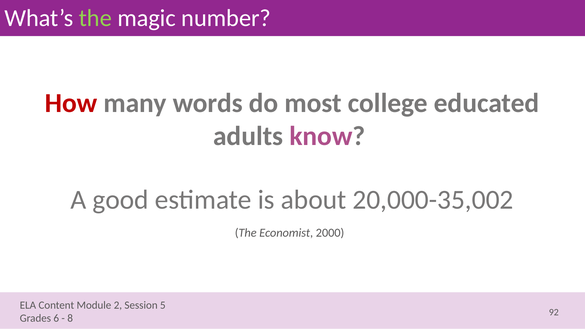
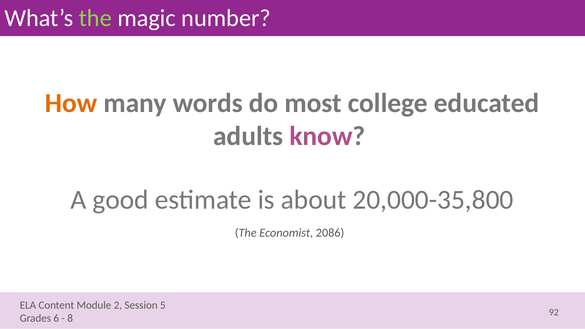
How colour: red -> orange
20,000-35,002: 20,000-35,002 -> 20,000-35,800
2000: 2000 -> 2086
